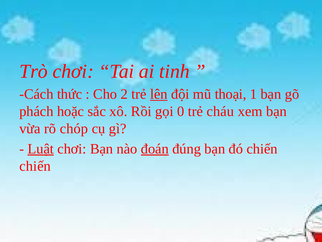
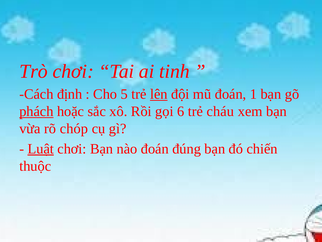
thức: thức -> định
2: 2 -> 5
mũ thoại: thoại -> đoán
phách underline: none -> present
0: 0 -> 6
đoán at (155, 149) underline: present -> none
chiến at (35, 166): chiến -> thuộc
